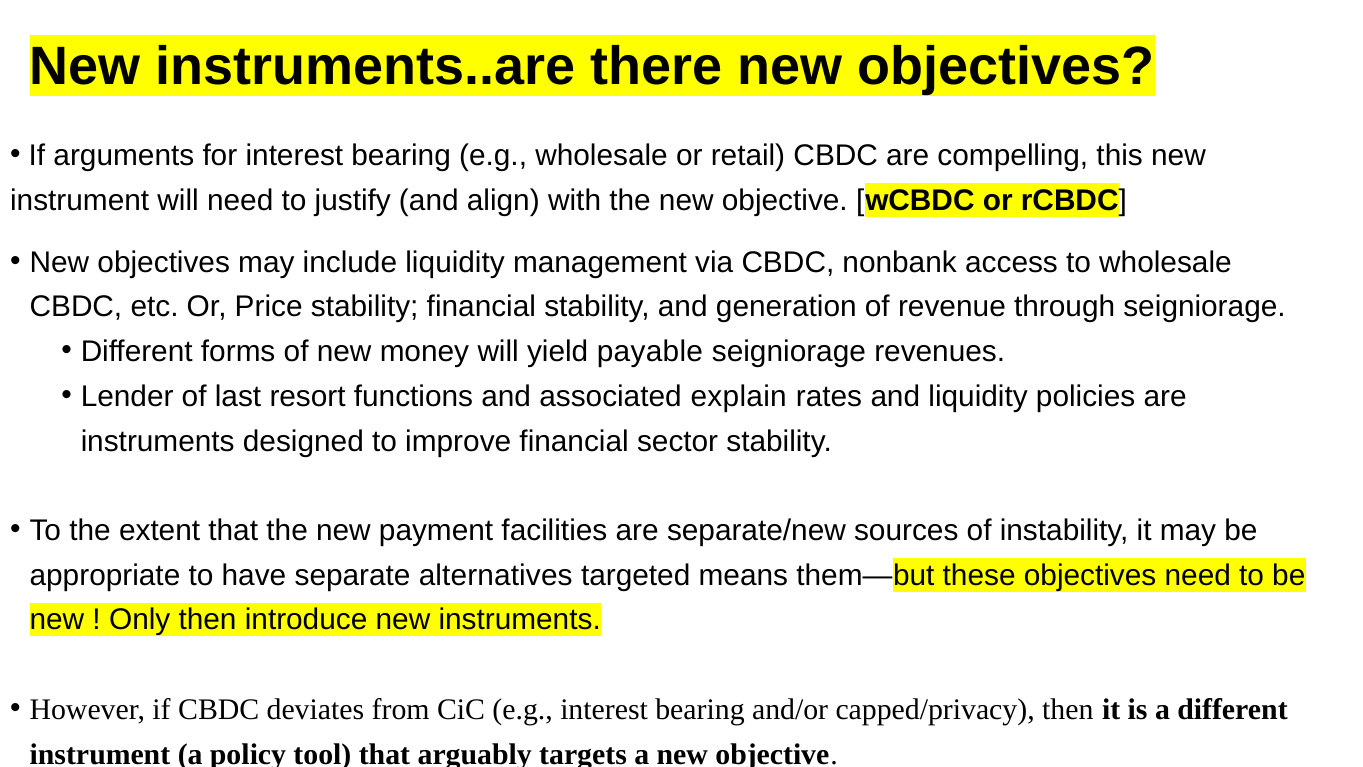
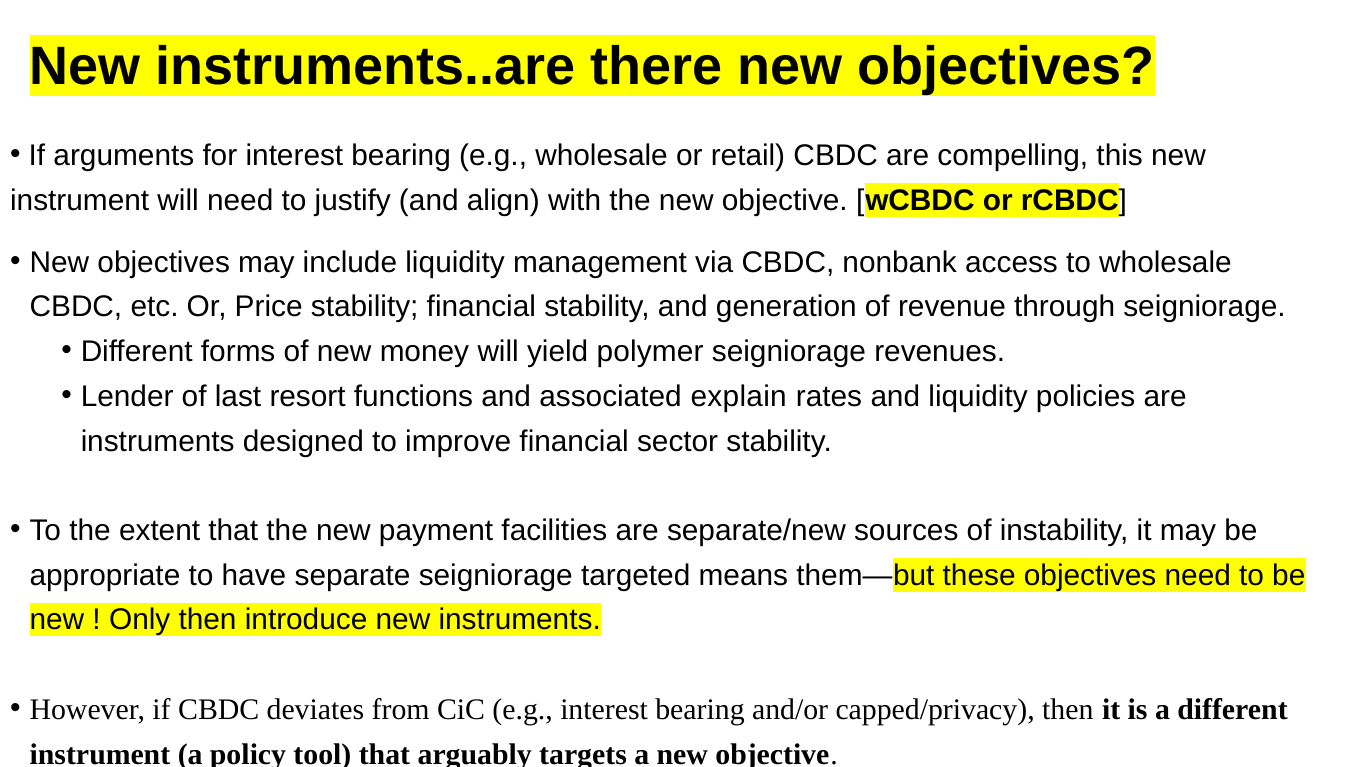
payable: payable -> polymer
separate alternatives: alternatives -> seigniorage
